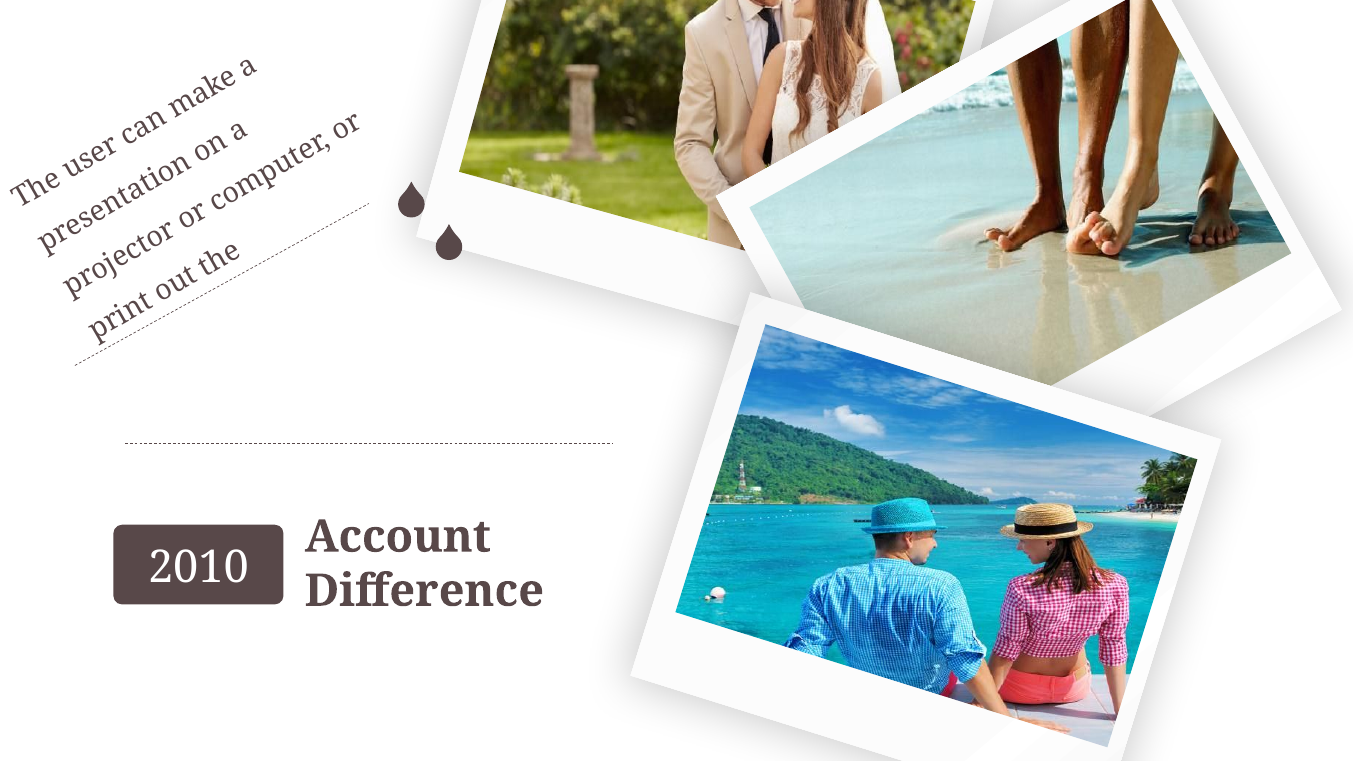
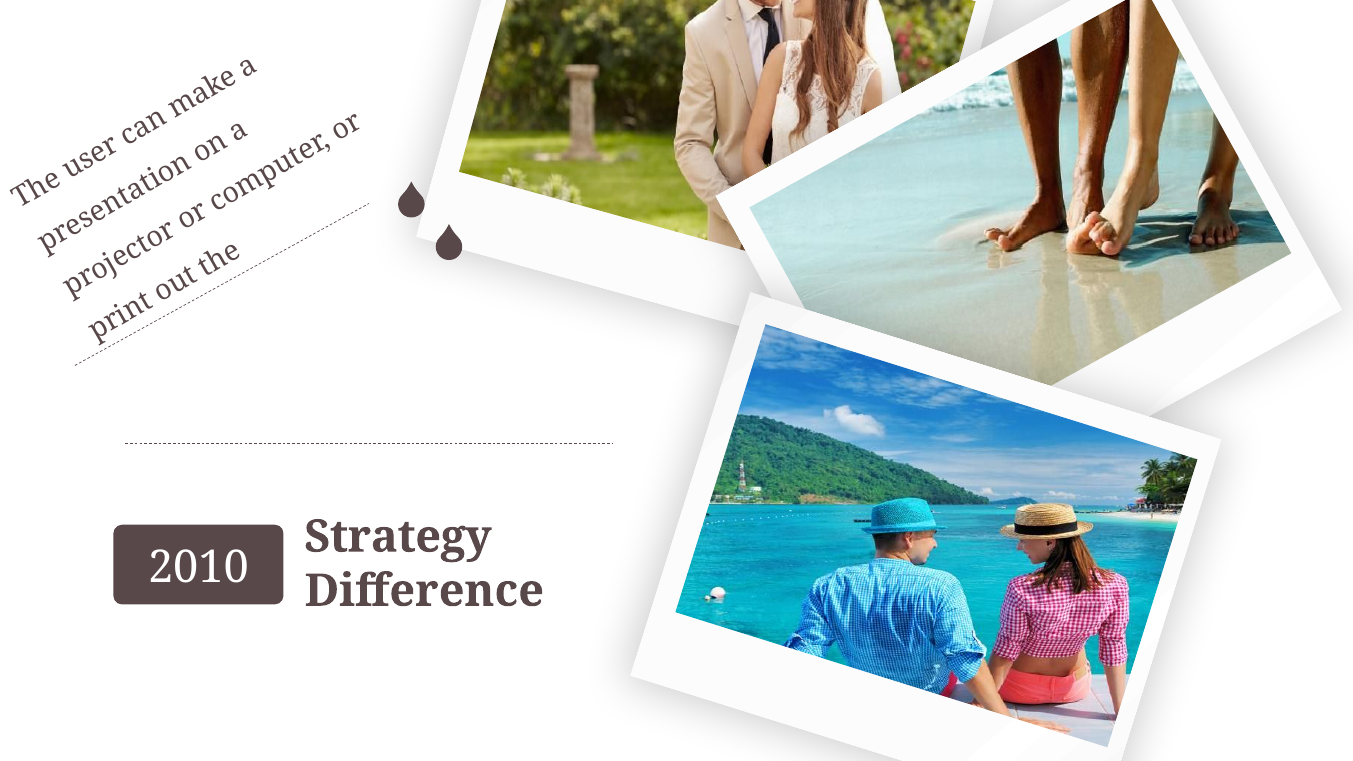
Account: Account -> Strategy
